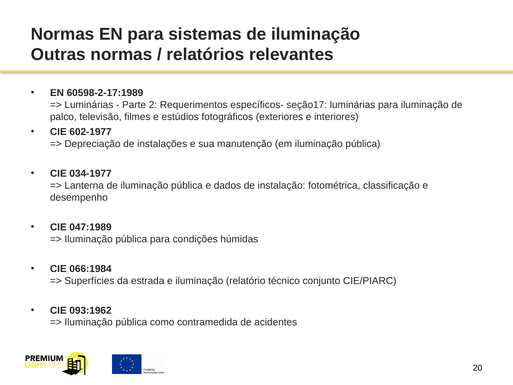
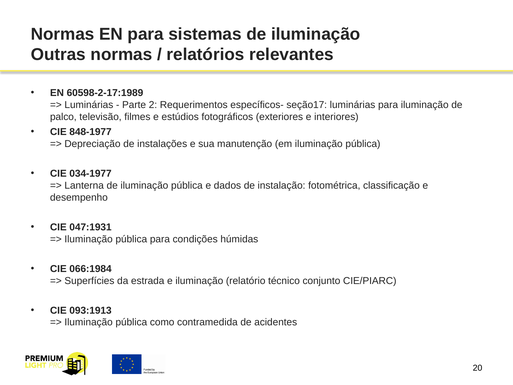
602-1977: 602-1977 -> 848-1977
047:1989: 047:1989 -> 047:1931
093:1962: 093:1962 -> 093:1913
